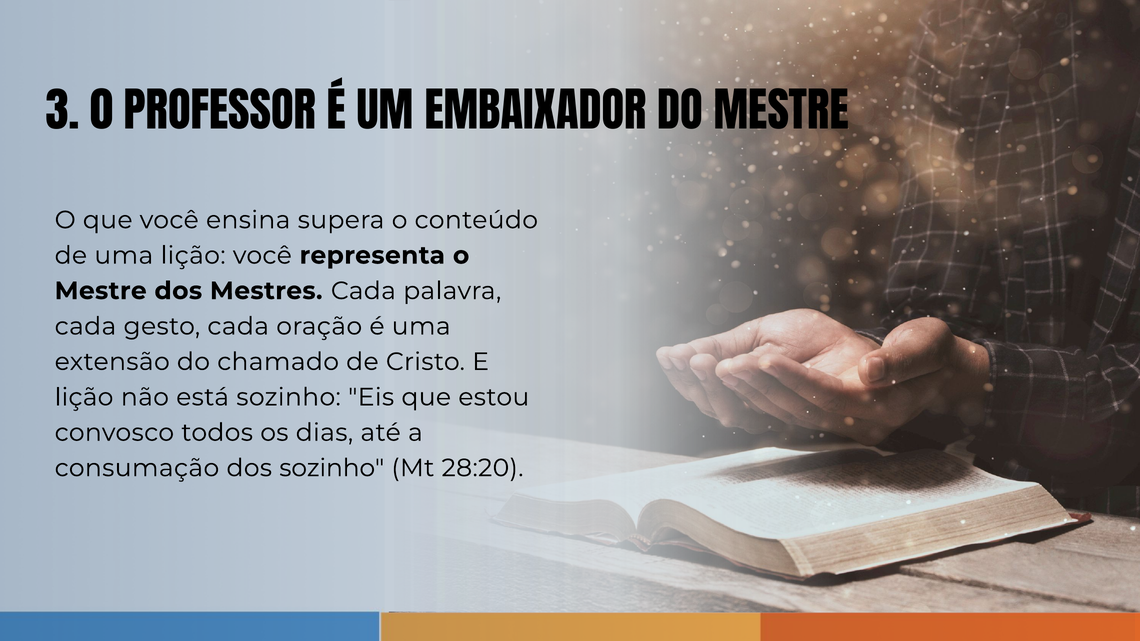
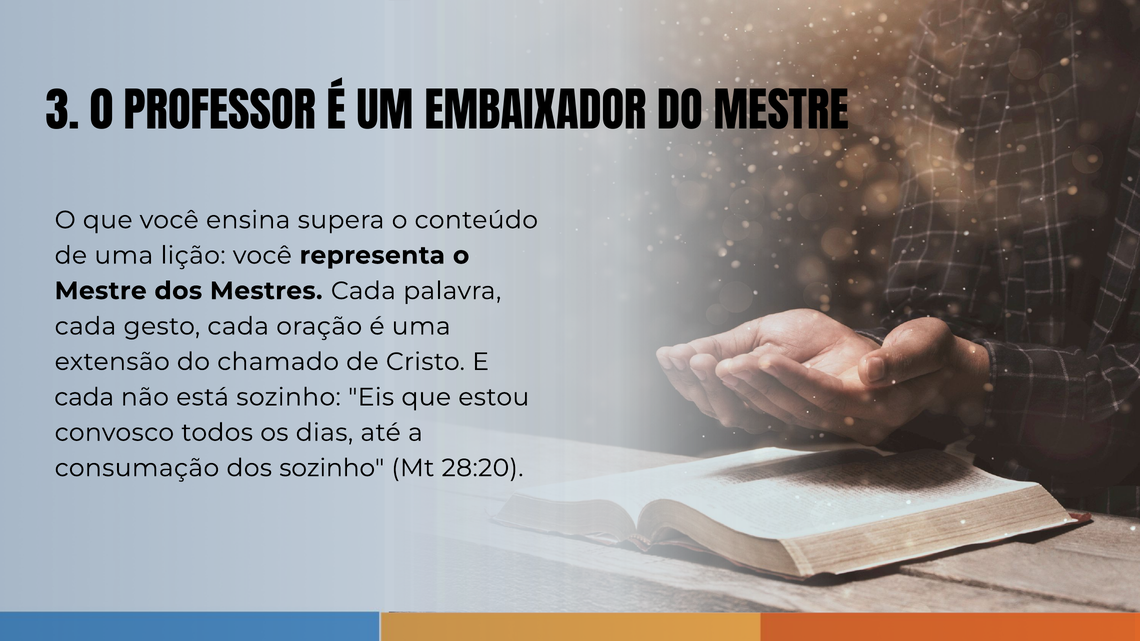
lição at (84, 397): lição -> cada
